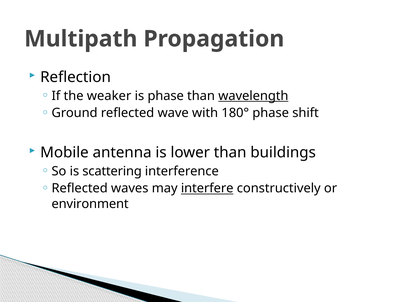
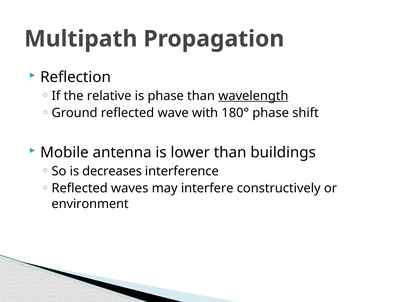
weaker: weaker -> relative
scattering: scattering -> decreases
interfere underline: present -> none
